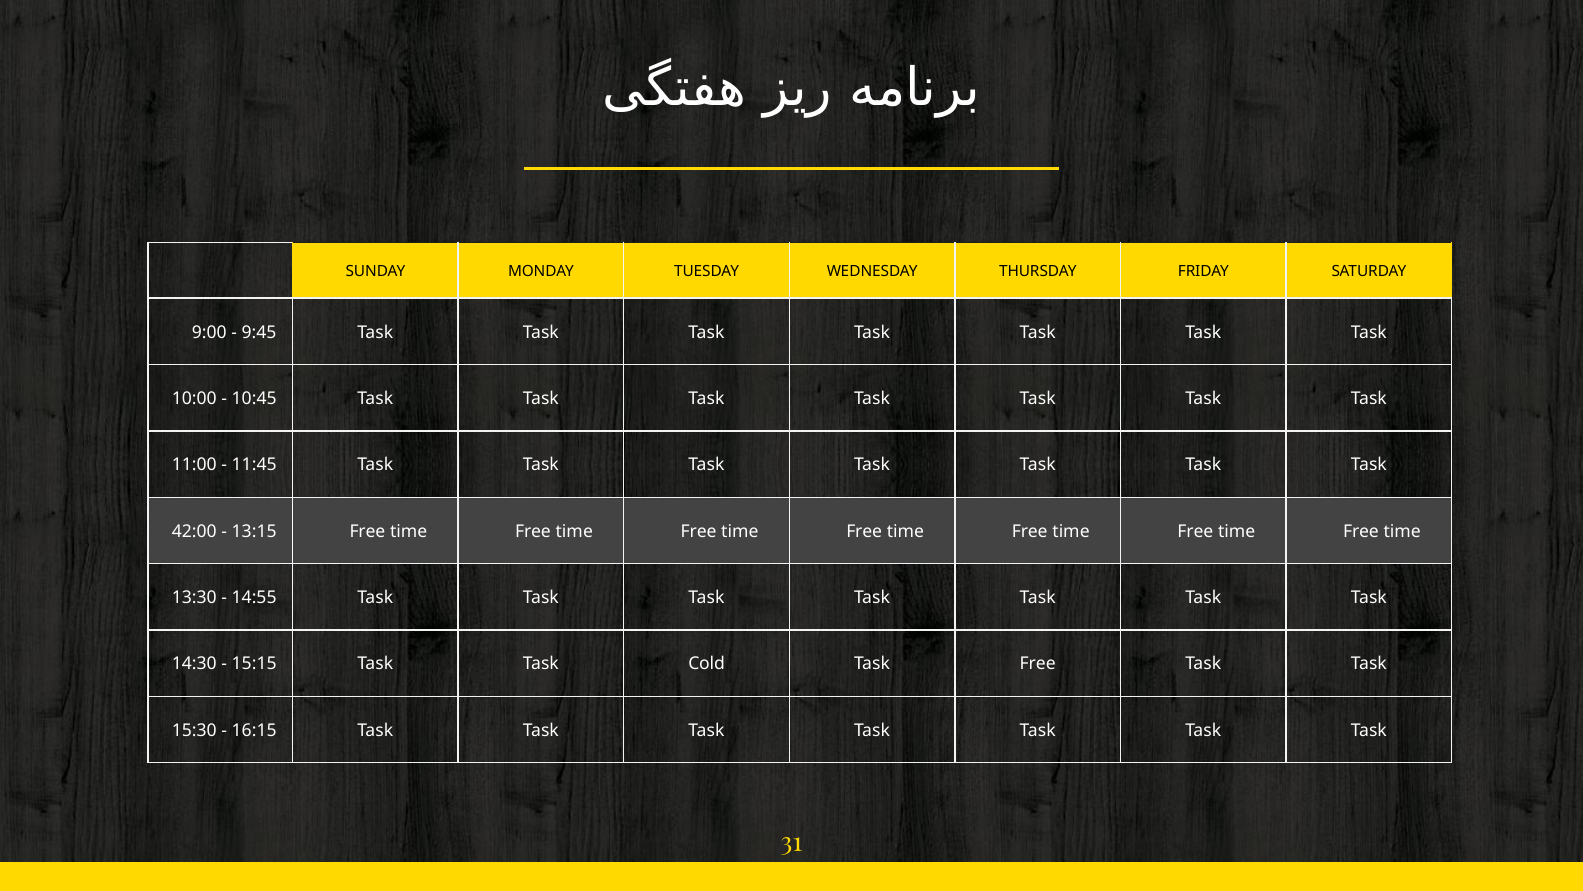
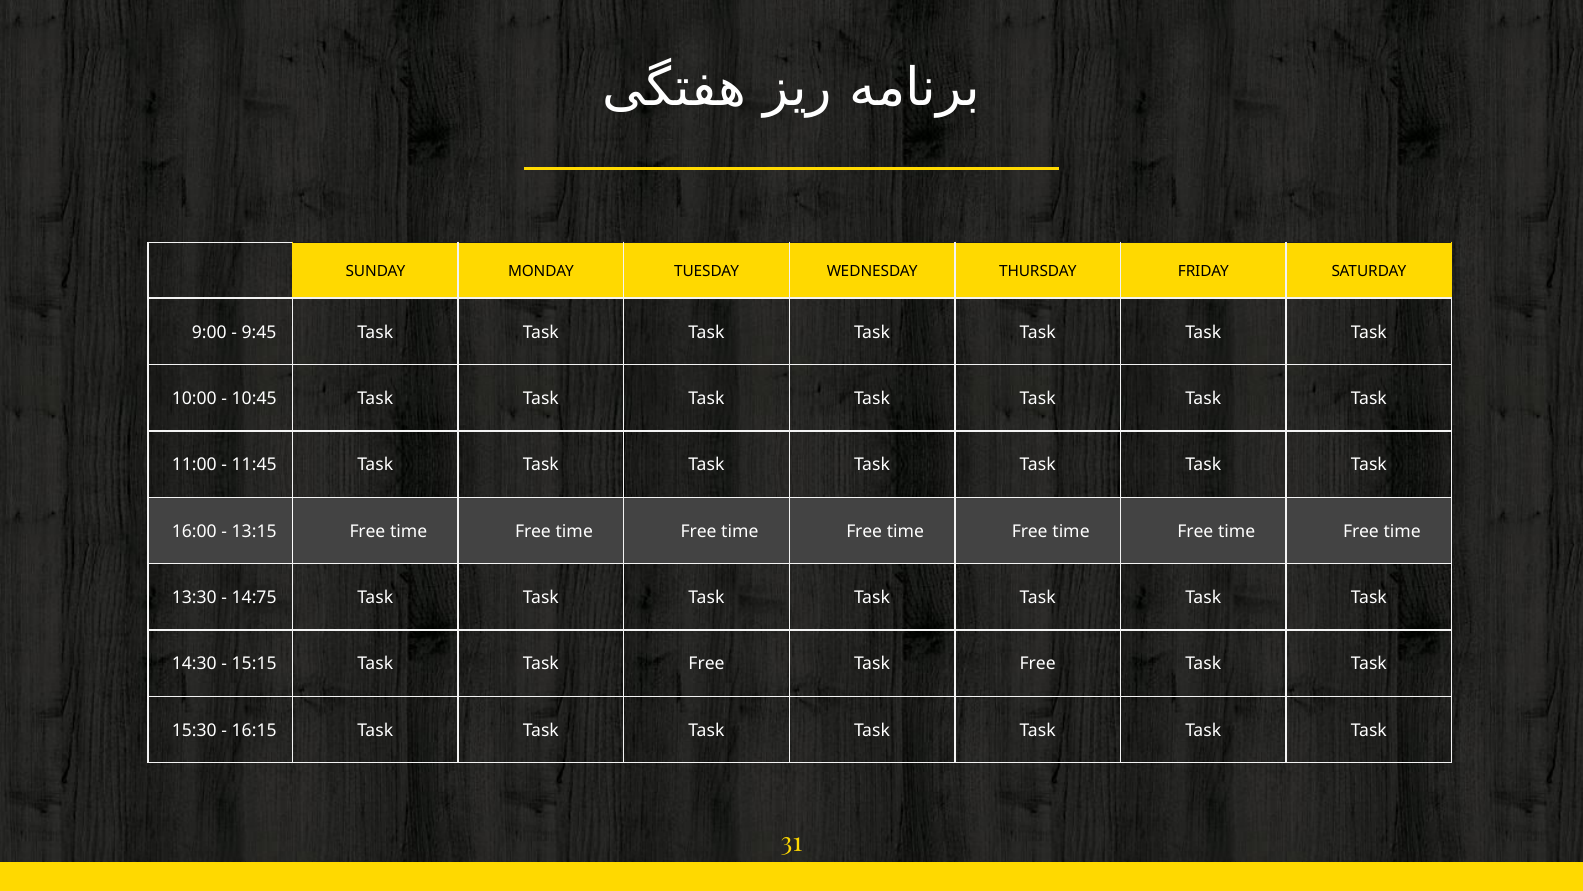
42:00: 42:00 -> 16:00
14:55: 14:55 -> 14:75
Task Task Cold: Cold -> Free
